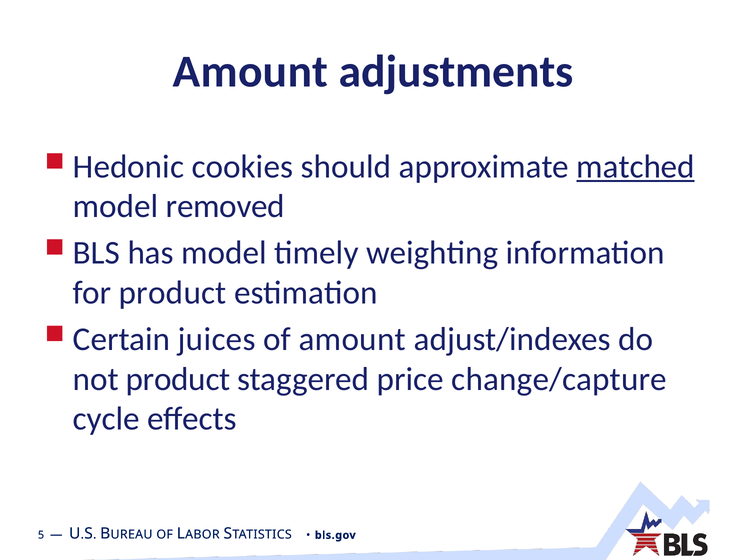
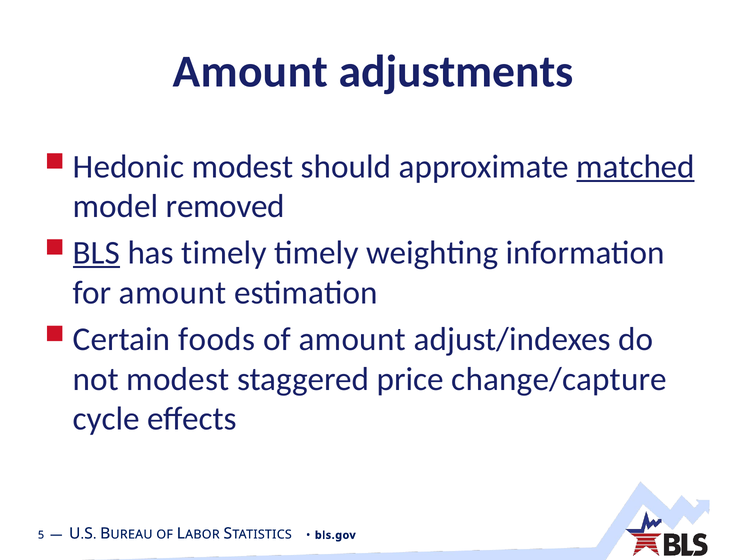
Hedonic cookies: cookies -> modest
BLS underline: none -> present
has model: model -> timely
for product: product -> amount
juices: juices -> foods
not product: product -> modest
